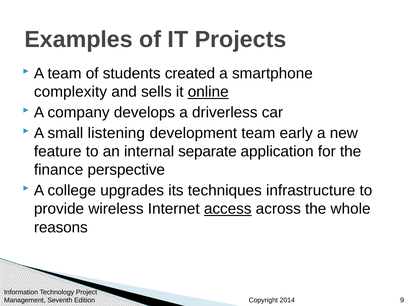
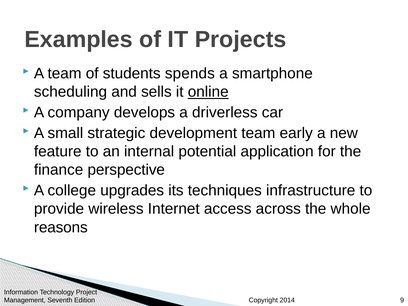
created: created -> spends
complexity: complexity -> scheduling
listening: listening -> strategic
separate: separate -> potential
access underline: present -> none
